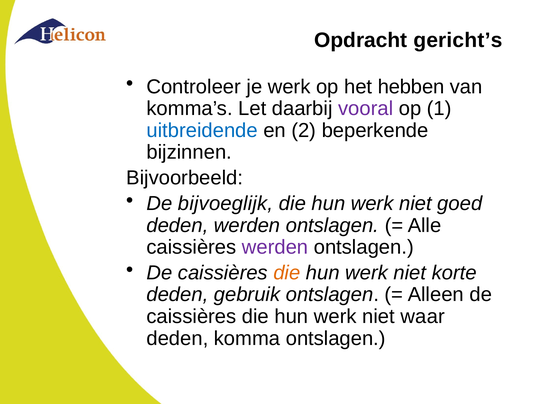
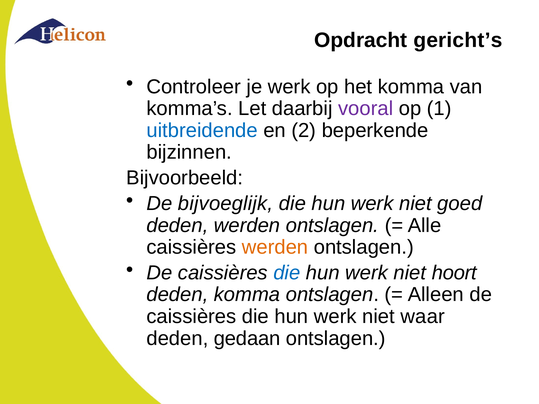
het hebben: hebben -> komma
werden at (275, 247) colour: purple -> orange
die at (287, 273) colour: orange -> blue
korte: korte -> hoort
deden gebruik: gebruik -> komma
komma: komma -> gedaan
